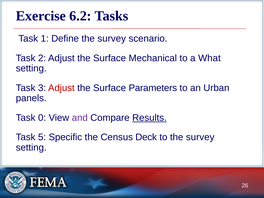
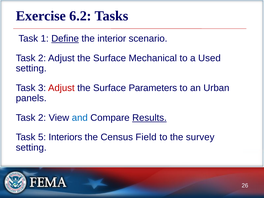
Define underline: none -> present
survey at (112, 39): survey -> interior
What: What -> Used
0 at (42, 118): 0 -> 2
and colour: purple -> blue
Specific: Specific -> Interiors
Deck: Deck -> Field
